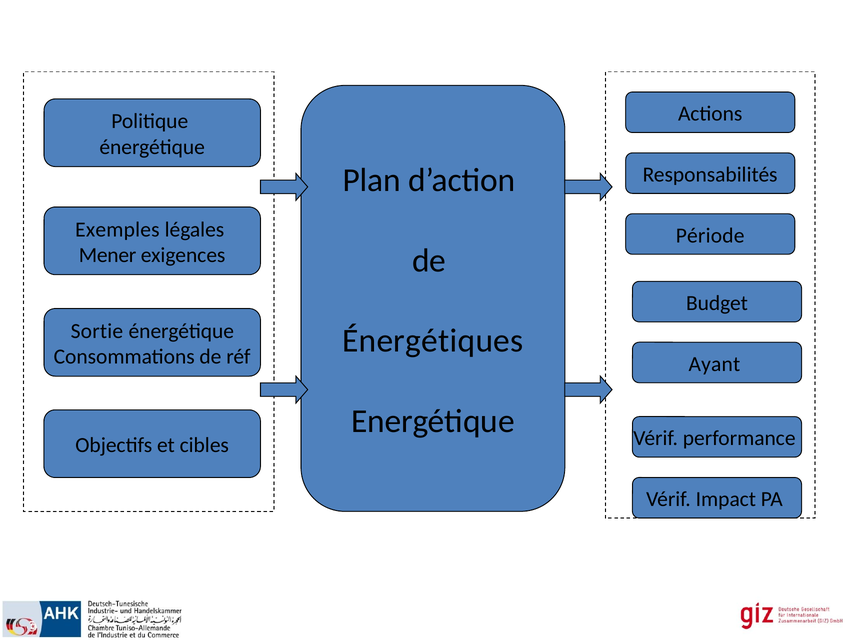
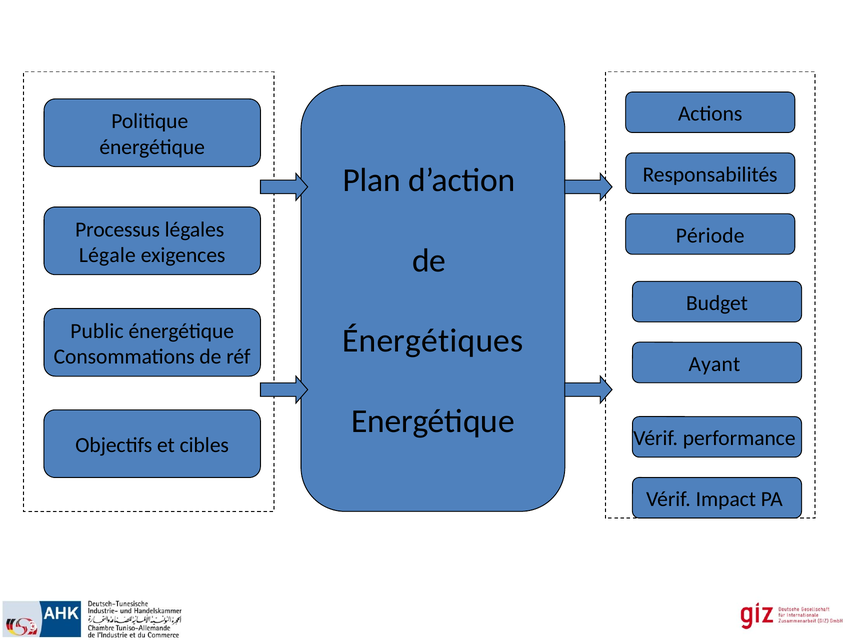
Exemples: Exemples -> Processus
Mener: Mener -> Légale
Sortie: Sortie -> Public
